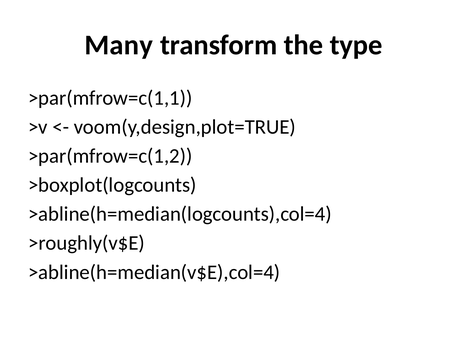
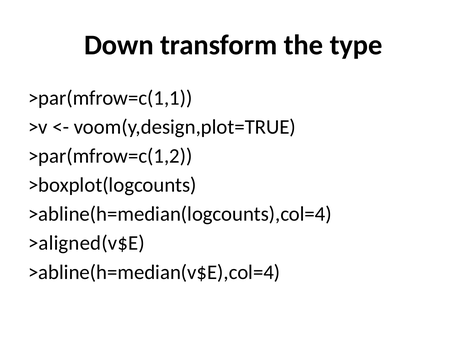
Many: Many -> Down
>roughly(v$E: >roughly(v$E -> >aligned(v$E
